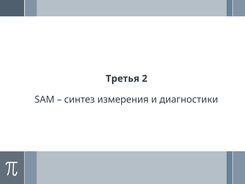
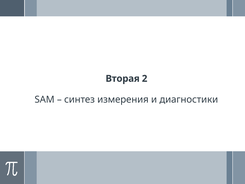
Третья: Третья -> Вторая
